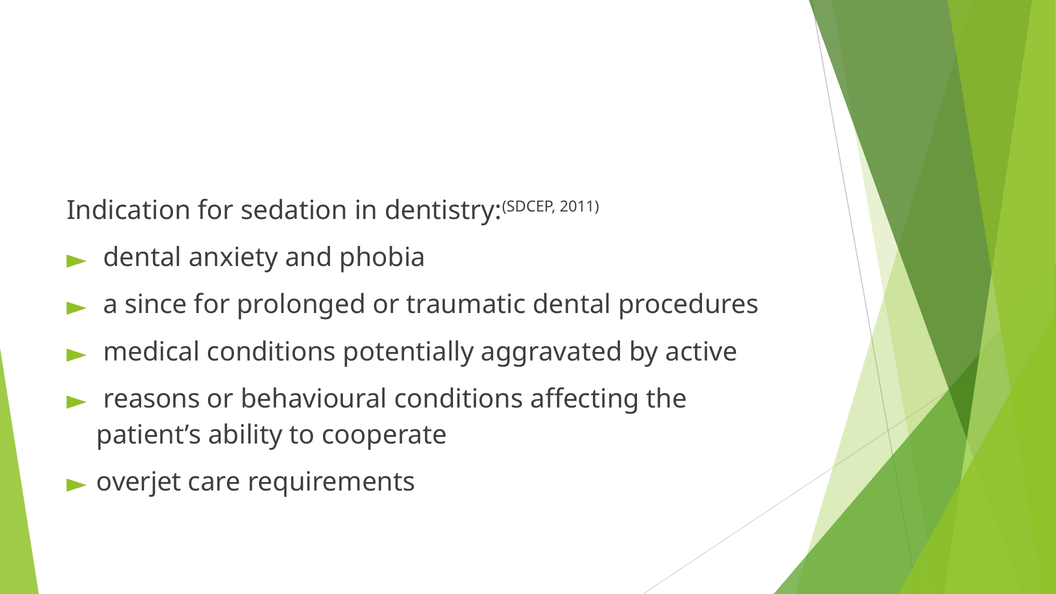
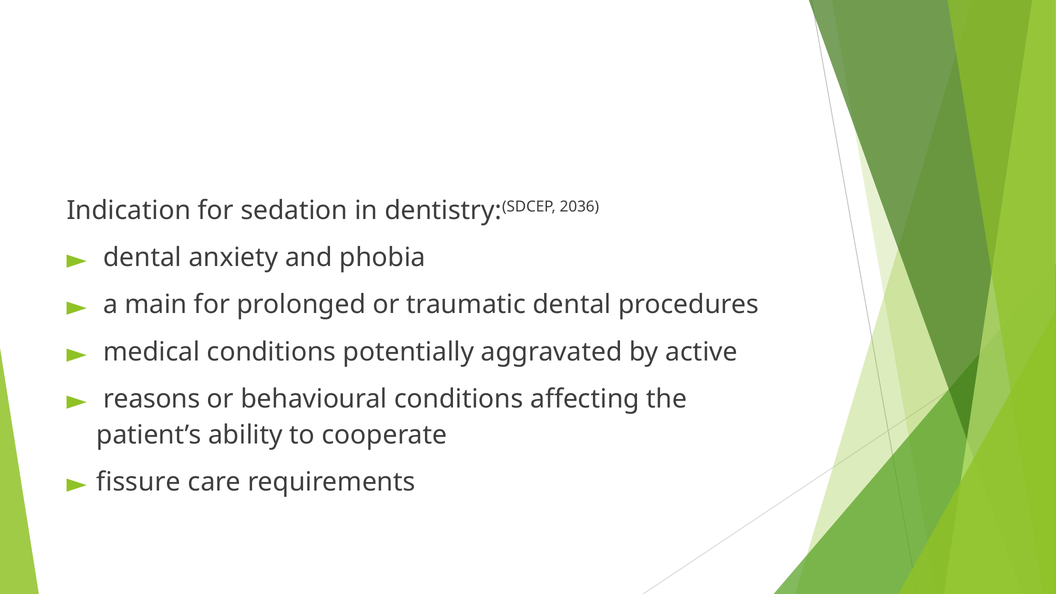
2011: 2011 -> 2036
since: since -> main
overjet: overjet -> fissure
